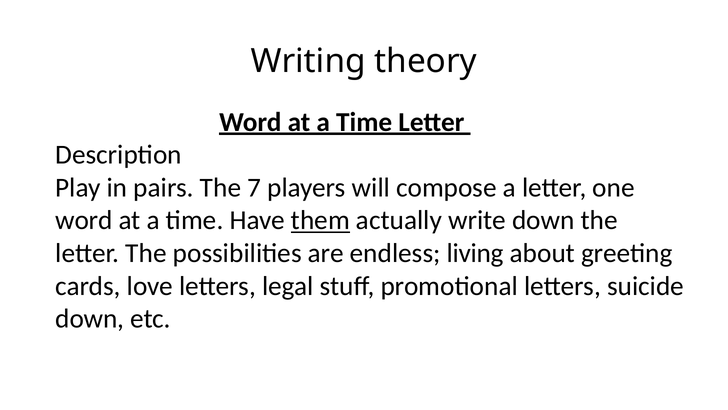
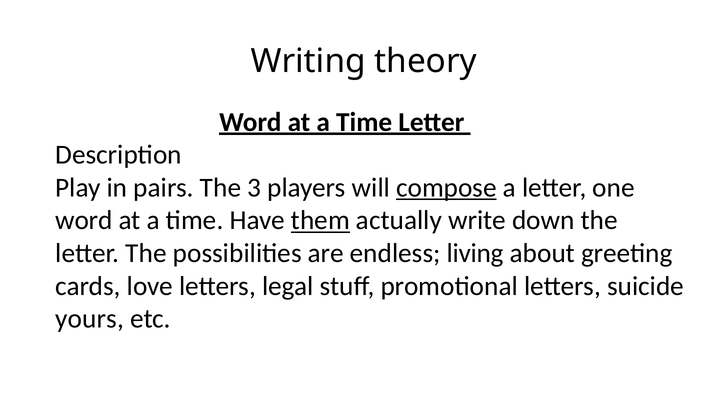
7: 7 -> 3
compose underline: none -> present
down at (90, 318): down -> yours
